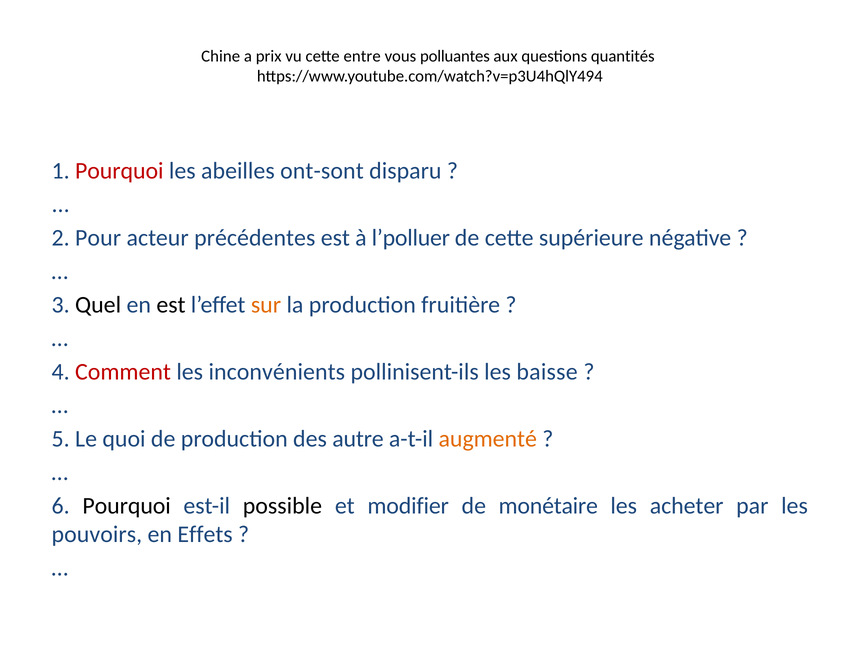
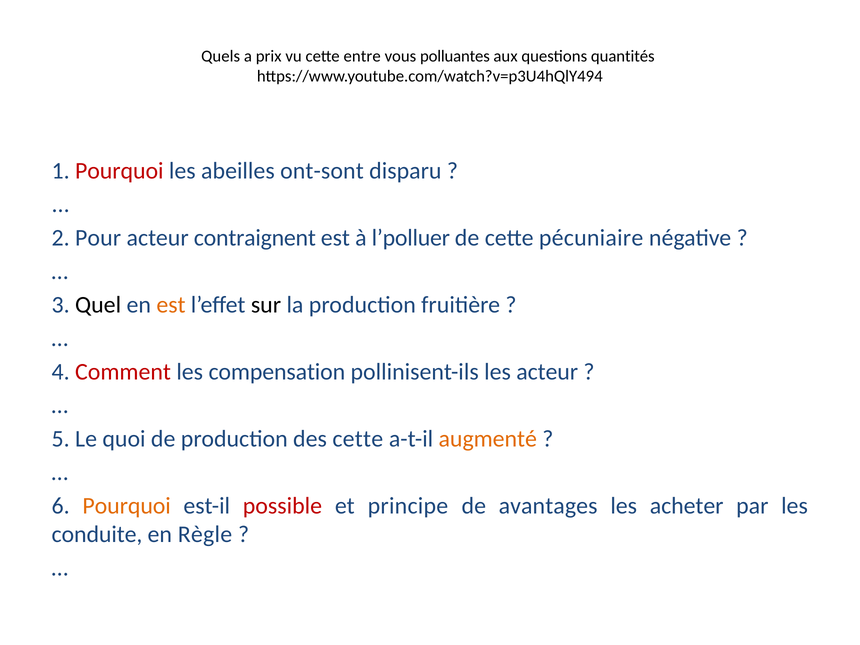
Chine: Chine -> Quels
précédentes: précédentes -> contraignent
supérieure: supérieure -> pécuniaire
est at (171, 305) colour: black -> orange
sur colour: orange -> black
inconvénients: inconvénients -> compensation
les baisse: baisse -> acteur
des autre: autre -> cette
Pourquoi at (127, 506) colour: black -> orange
possible colour: black -> red
modifier: modifier -> principe
monétaire: monétaire -> avantages
pouvoirs: pouvoirs -> conduite
Effets: Effets -> Règle
